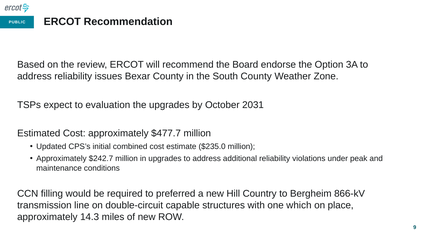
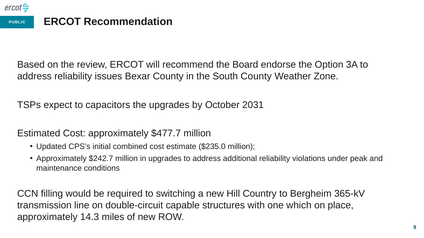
evaluation: evaluation -> capacitors
preferred: preferred -> switching
866-kV: 866-kV -> 365-kV
